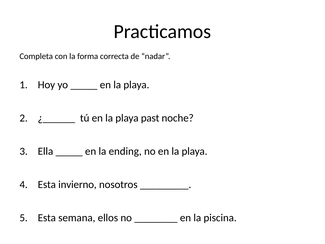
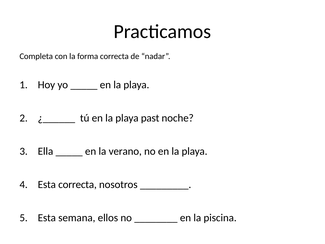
ending: ending -> verano
Esta invierno: invierno -> correcta
